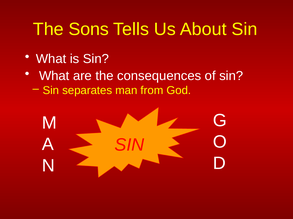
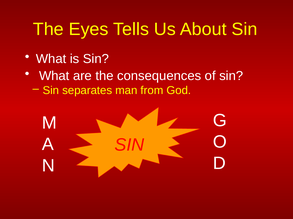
Sons: Sons -> Eyes
